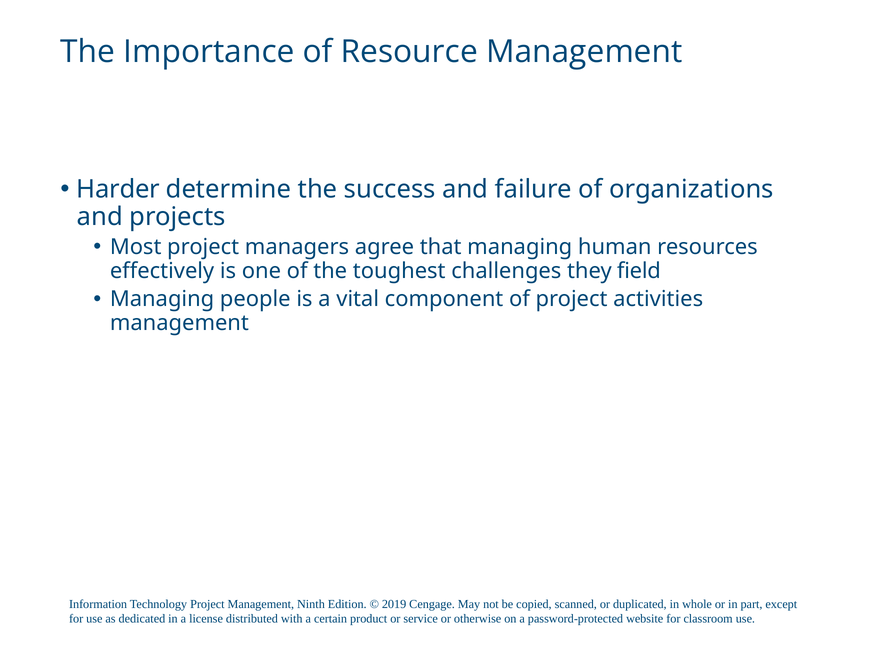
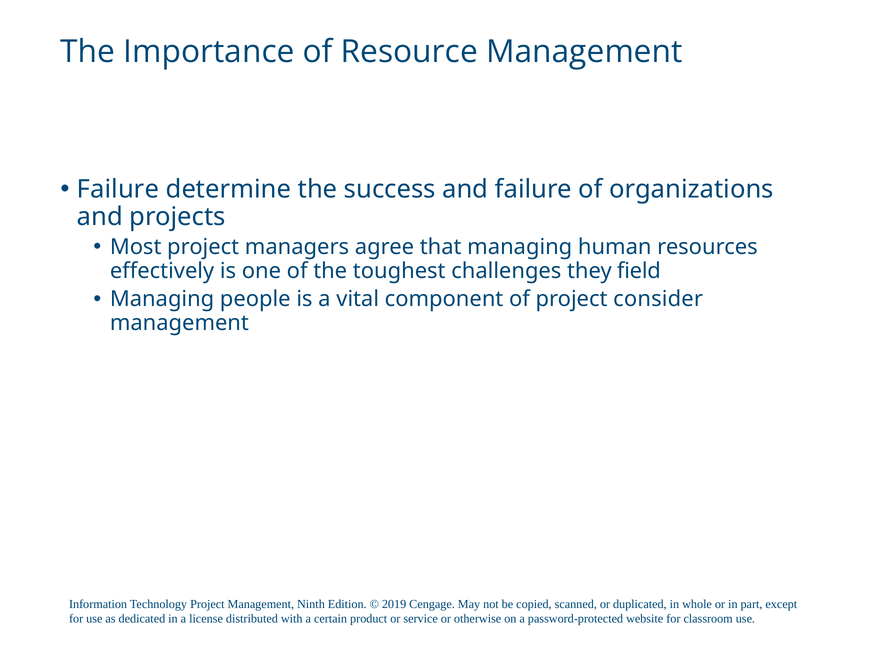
Harder at (118, 189): Harder -> Failure
activities: activities -> consider
